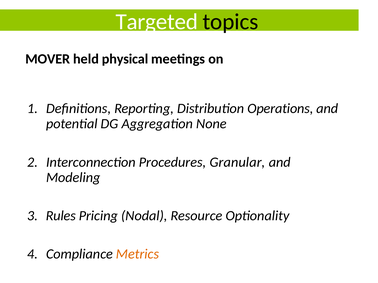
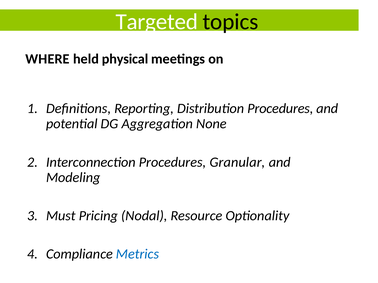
MOVER: MOVER -> WHERE
Distribution Operations: Operations -> Procedures
Rules: Rules -> Must
Metrics colour: orange -> blue
